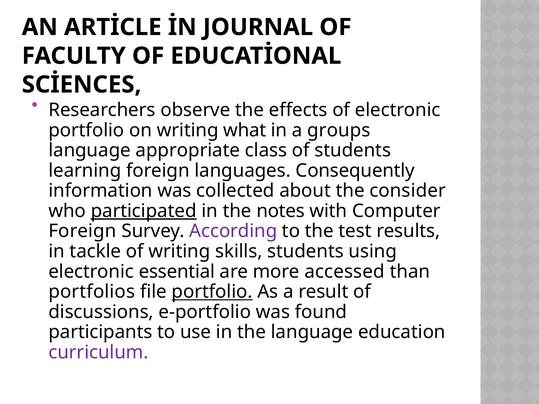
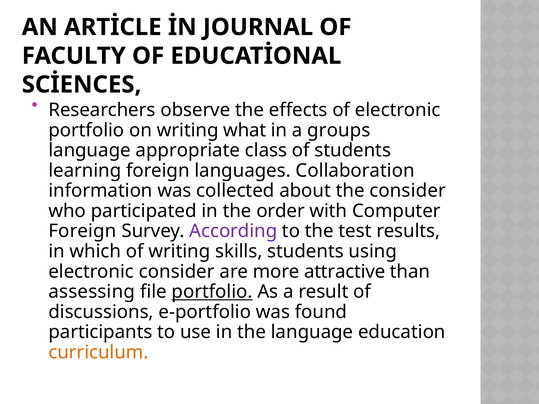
Consequently: Consequently -> Collaboration
participated underline: present -> none
notes: notes -> order
tackle: tackle -> which
electronic essential: essential -> consider
accessed: accessed -> attractive
portfolios: portfolios -> assessing
curriculum colour: purple -> orange
